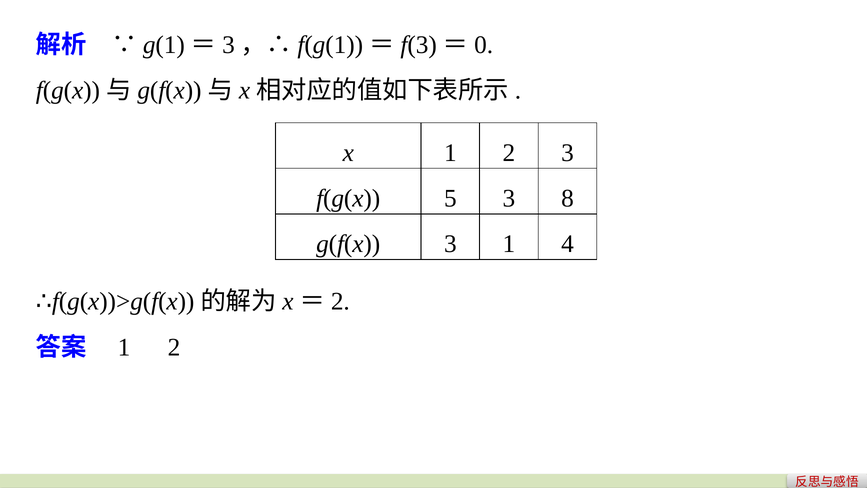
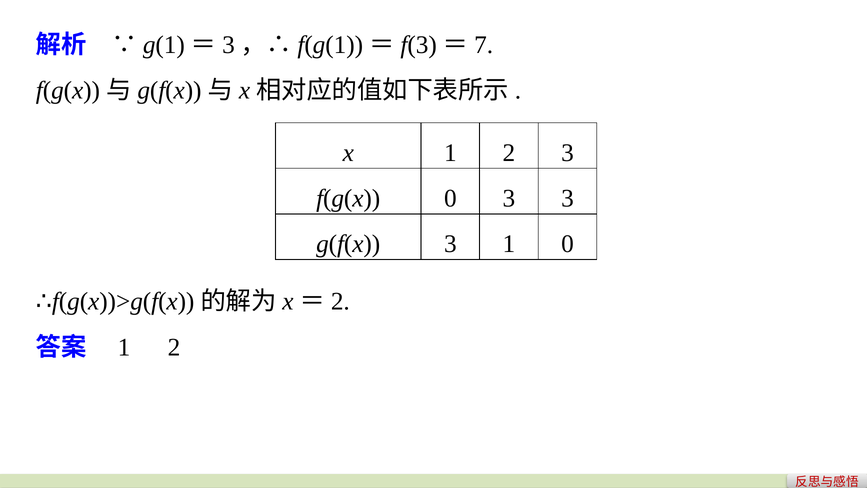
0: 0 -> 7
f(g(x 5: 5 -> 0
3 8: 8 -> 3
1 4: 4 -> 0
